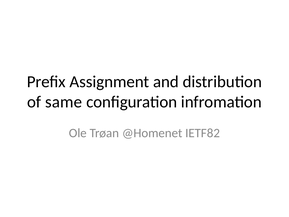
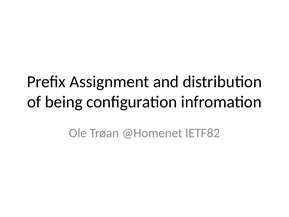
same: same -> being
